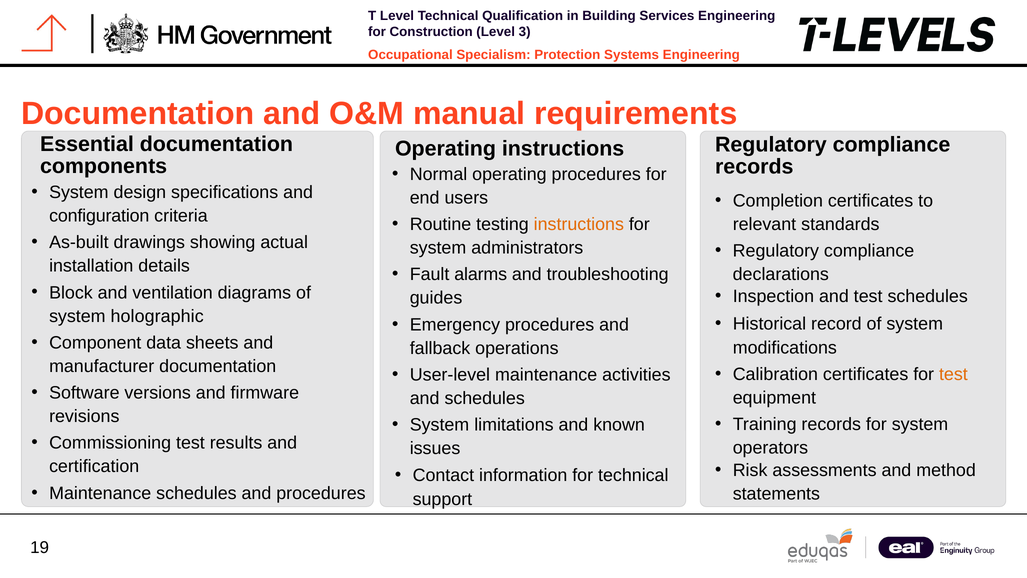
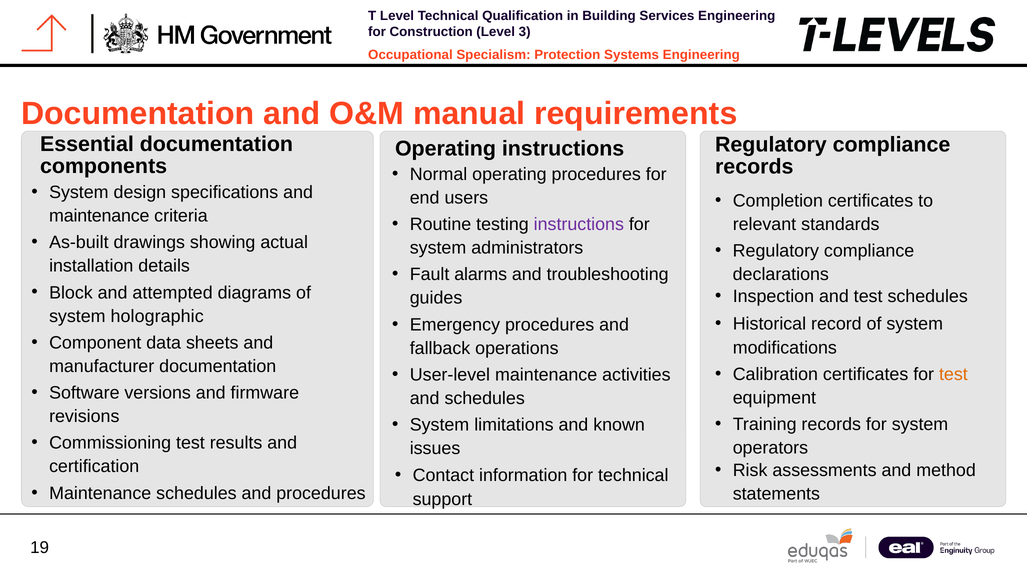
configuration at (99, 216): configuration -> maintenance
instructions at (579, 224) colour: orange -> purple
ventilation: ventilation -> attempted
